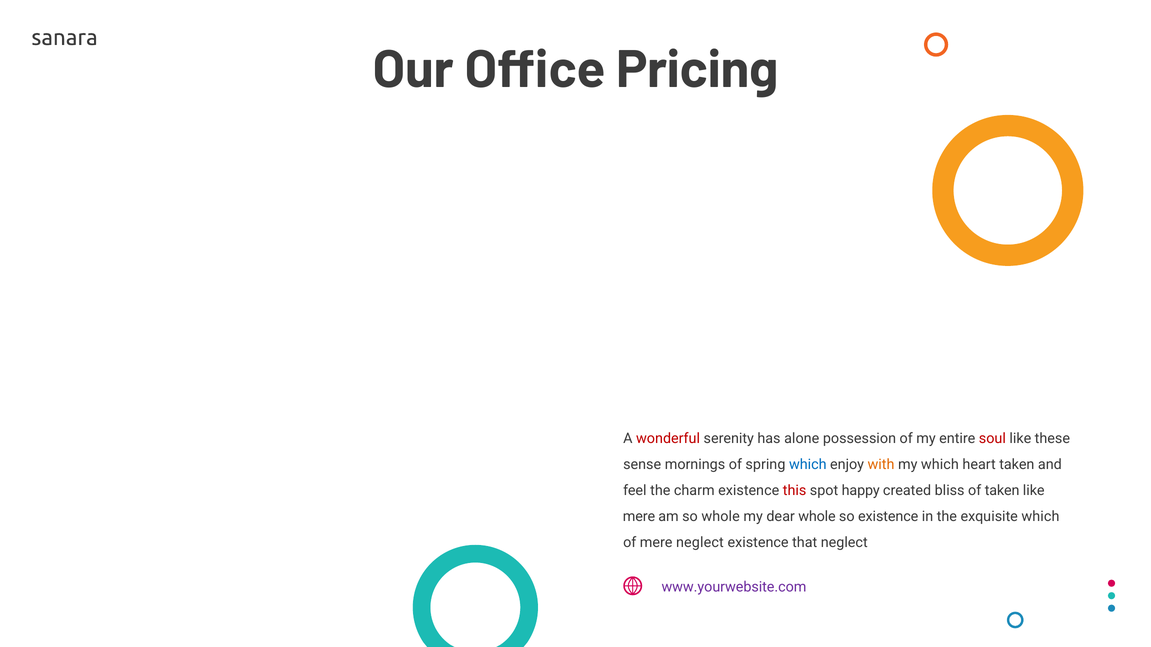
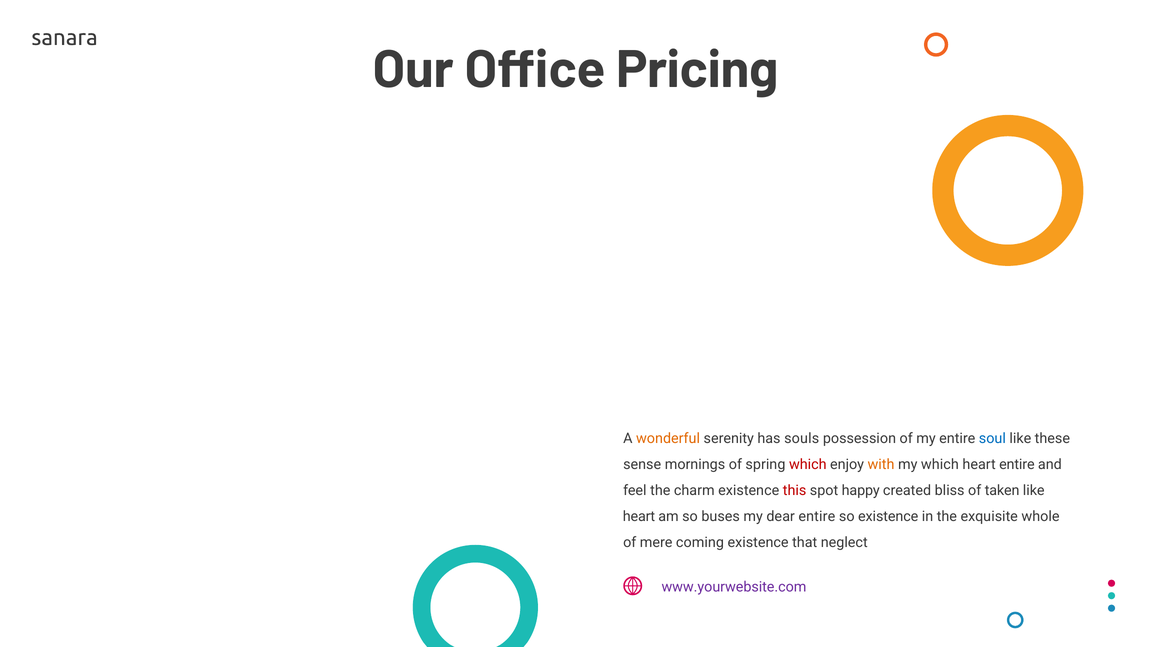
wonderful colour: red -> orange
alone: alone -> souls
soul colour: red -> blue
which at (808, 465) colour: blue -> red
heart taken: taken -> entire
mere at (639, 517): mere -> heart
so whole: whole -> buses
dear whole: whole -> entire
exquisite which: which -> whole
mere neglect: neglect -> coming
